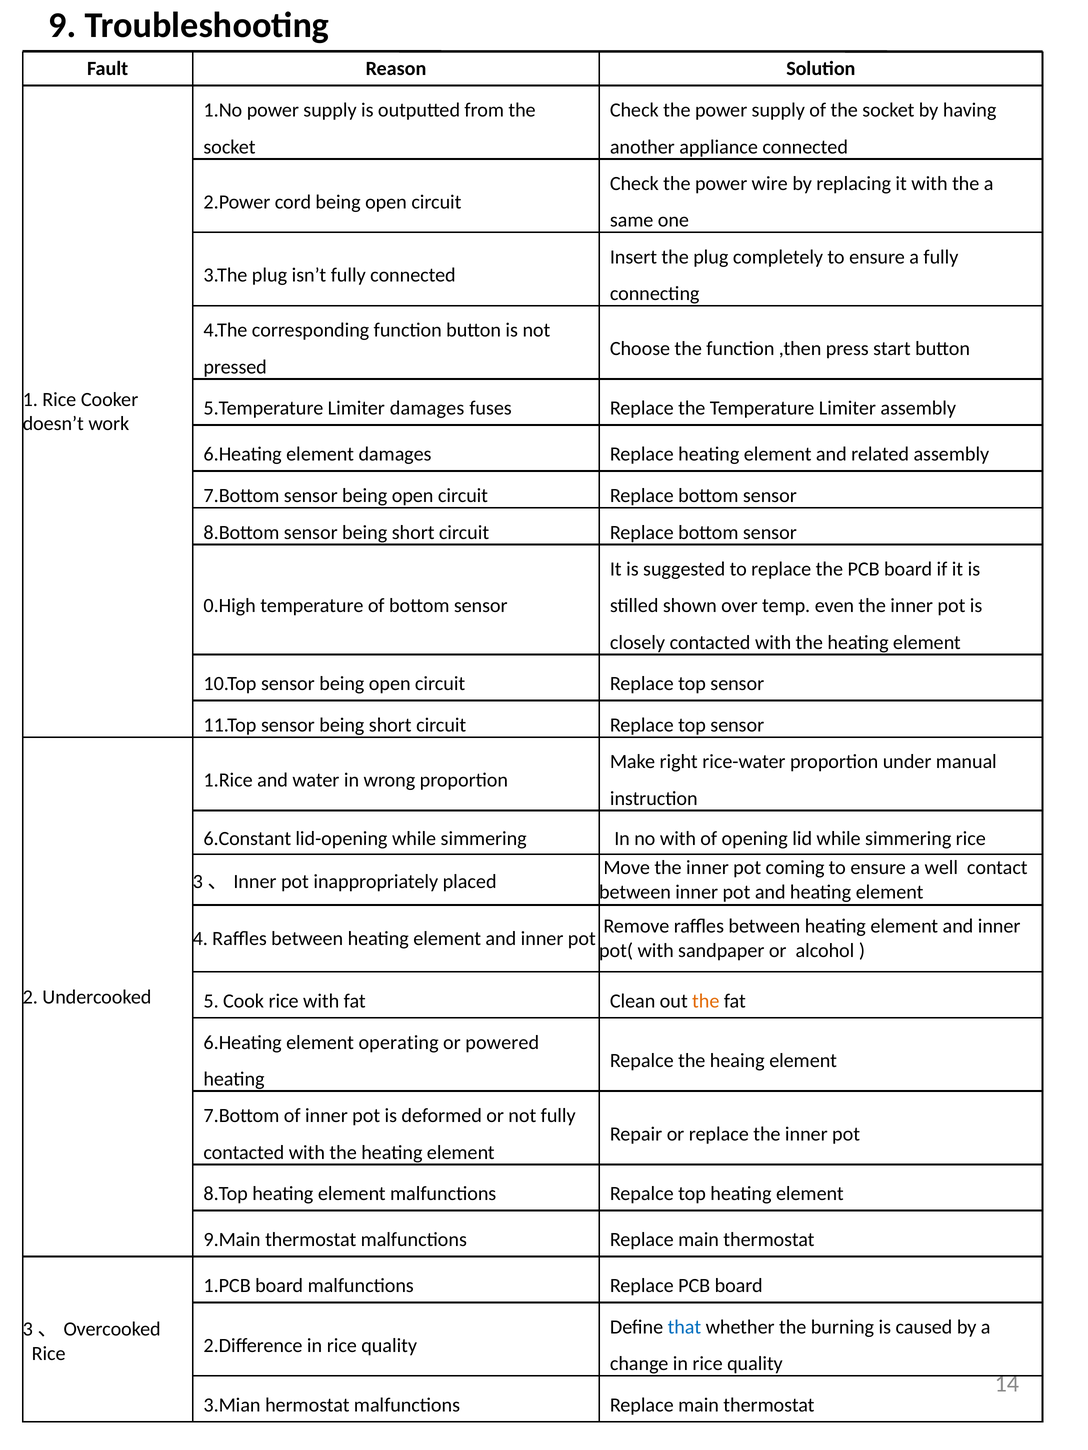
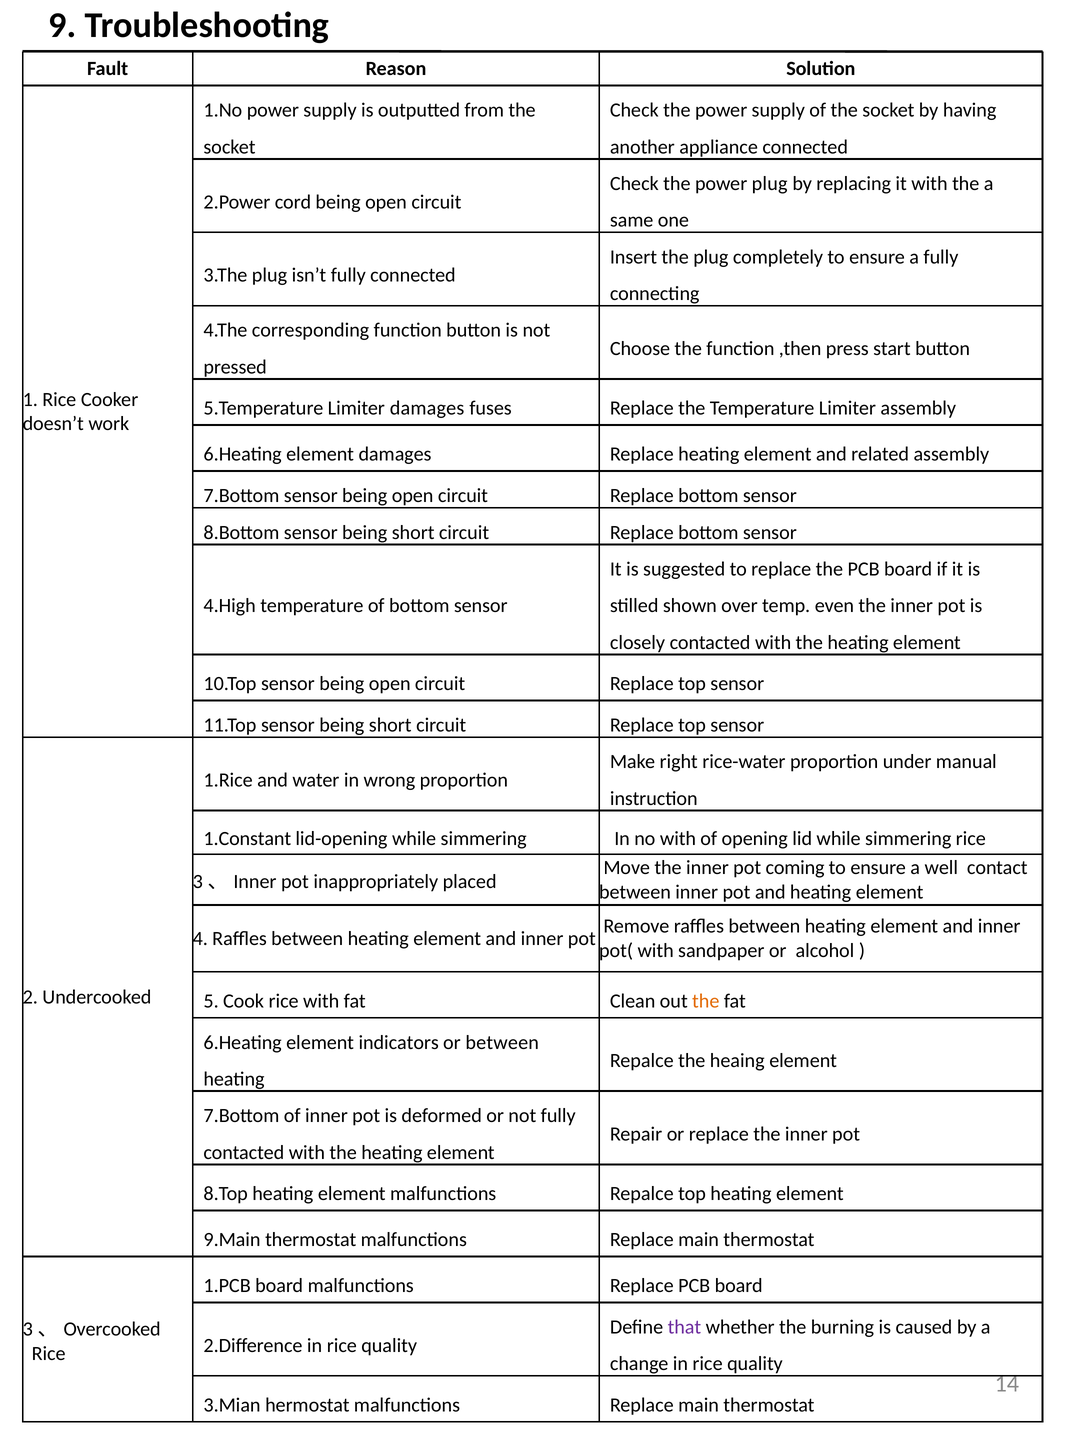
power wire: wire -> plug
0.High: 0.High -> 4.High
6.Constant: 6.Constant -> 1.Constant
operating: operating -> indicators
or powered: powered -> between
that colour: blue -> purple
